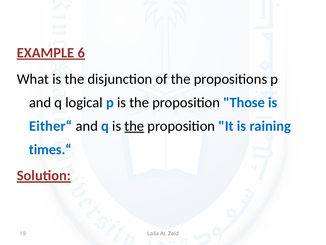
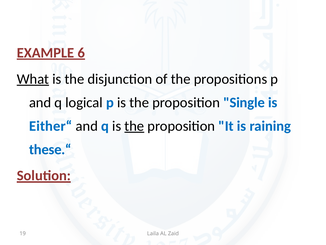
What underline: none -> present
Those: Those -> Single
times.“: times.“ -> these.“
